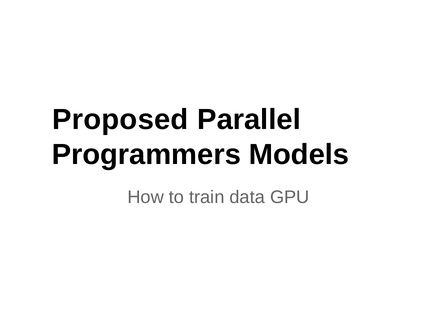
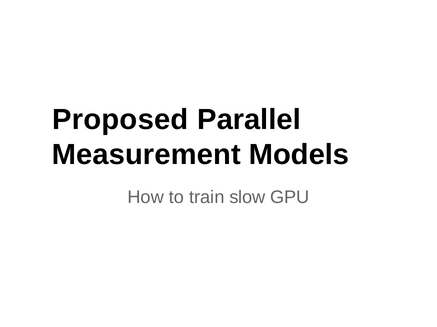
Programmers: Programmers -> Measurement
data: data -> slow
